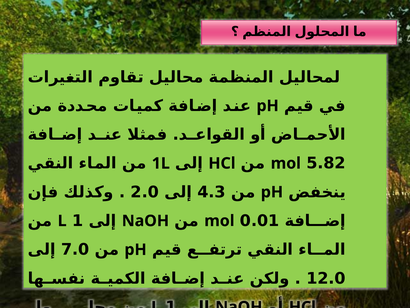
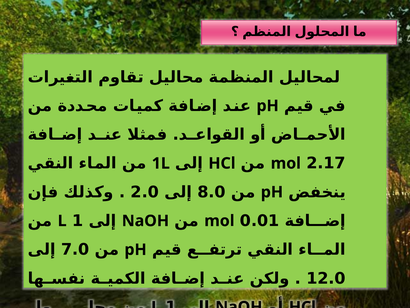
5.82: 5.82 -> 2.17
4.3: 4.3 -> 8.0
